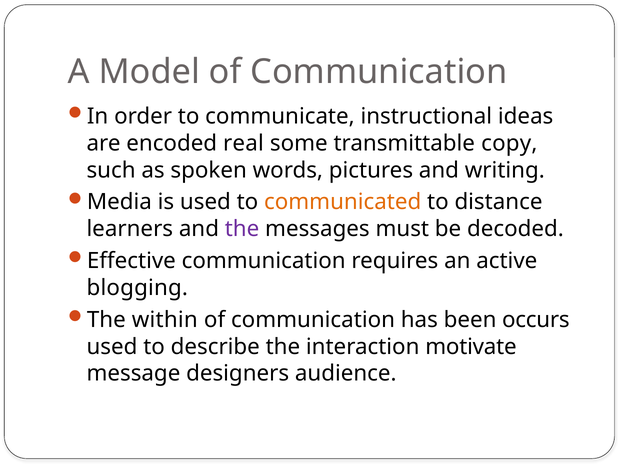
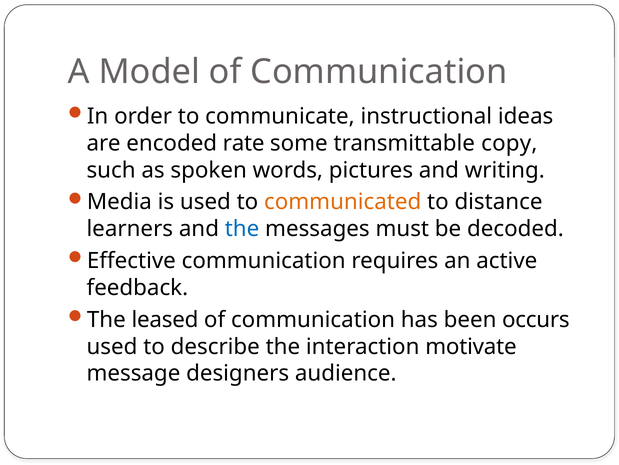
real: real -> rate
the at (242, 229) colour: purple -> blue
blogging: blogging -> feedback
within: within -> leased
